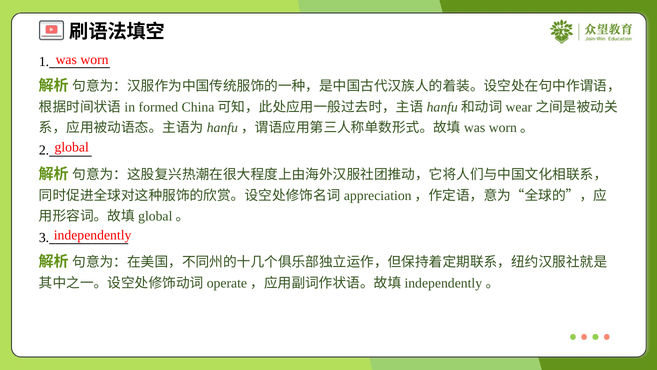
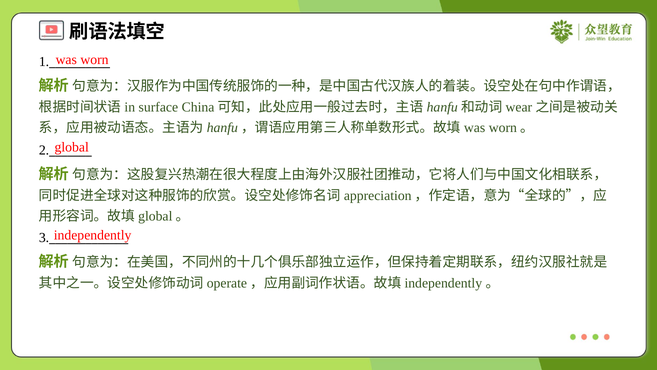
formed: formed -> surface
